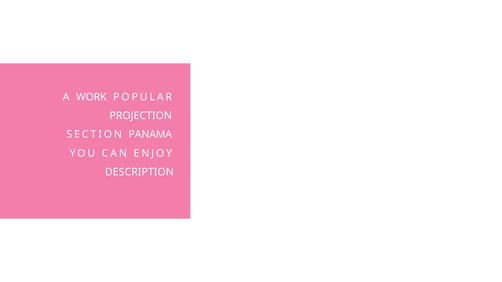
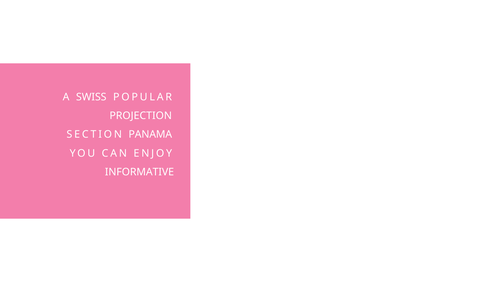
WORK: WORK -> SWISS
DESCRIPTION: DESCRIPTION -> INFORMATIVE
